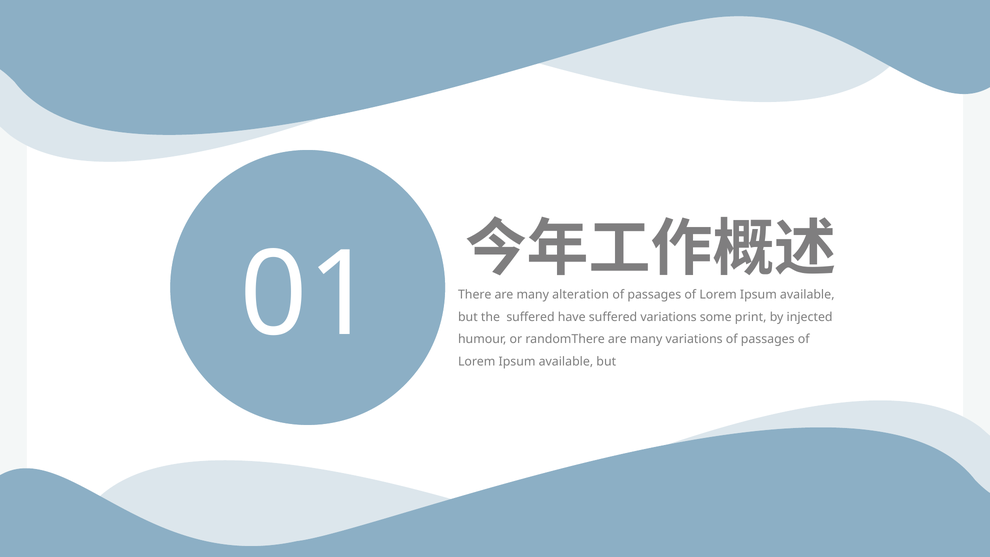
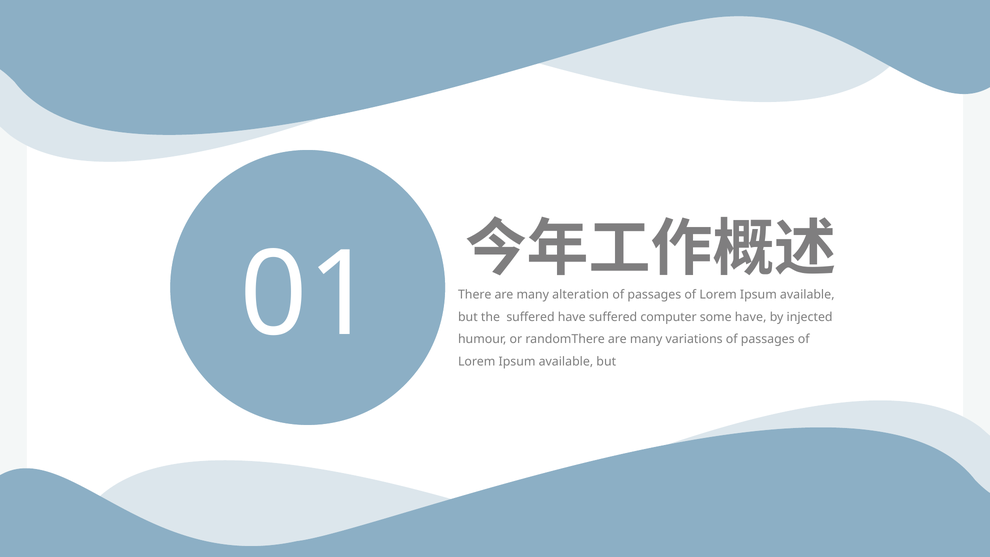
suffered variations: variations -> computer
some print: print -> have
